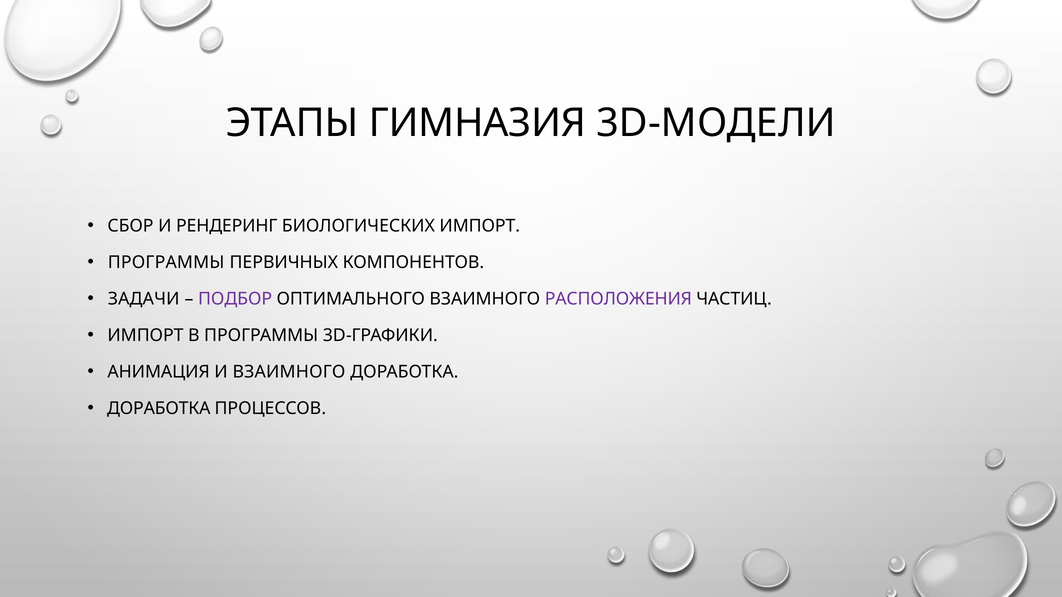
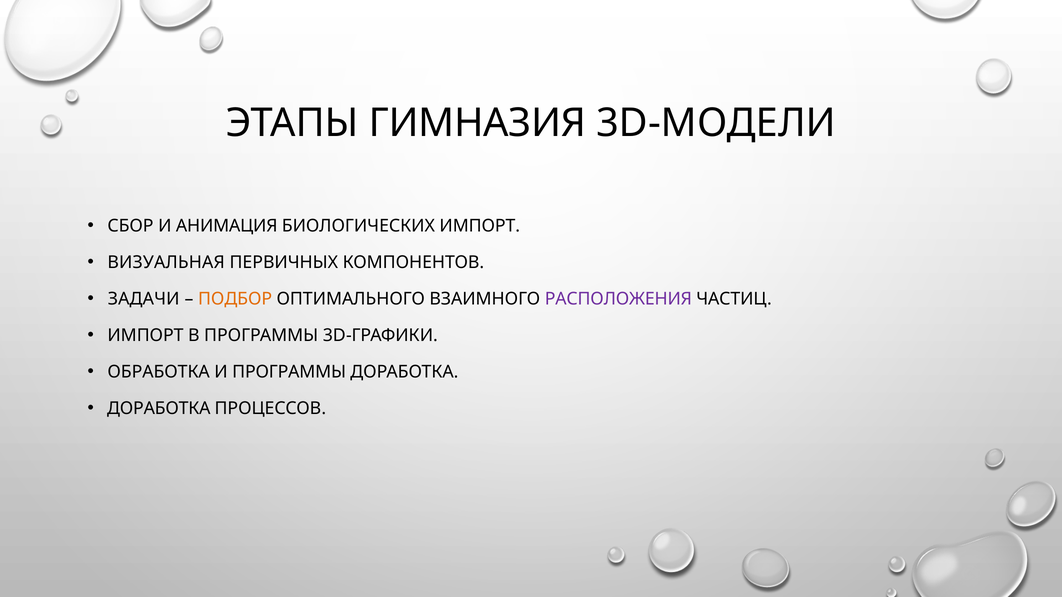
РЕНДЕРИНГ: РЕНДЕРИНГ -> АНИМАЦИЯ
ПРОГРАММЫ at (166, 263): ПРОГРАММЫ -> ВИЗУАЛЬНАЯ
ПОДБОР colour: purple -> orange
АНИМАЦИЯ: АНИМАЦИЯ -> ОБРАБОТКА
И ВЗАИМНОГО: ВЗАИМНОГО -> ПРОГРАММЫ
